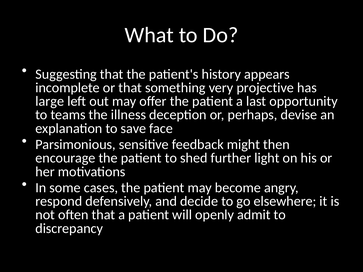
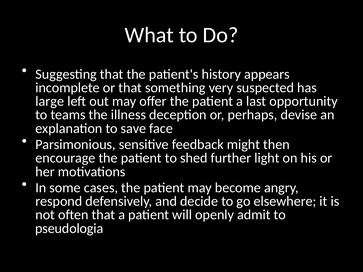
projective: projective -> suspected
discrepancy: discrepancy -> pseudologia
